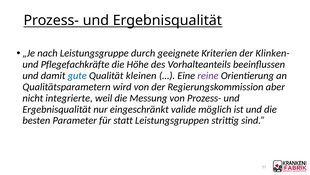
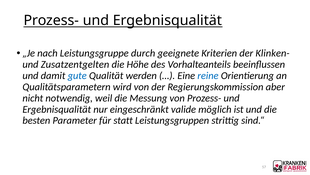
Pflegefachkräfte: Pflegefachkräfte -> Zusatzentgelten
kleinen: kleinen -> werden
reine colour: purple -> blue
integrierte: integrierte -> notwendig
